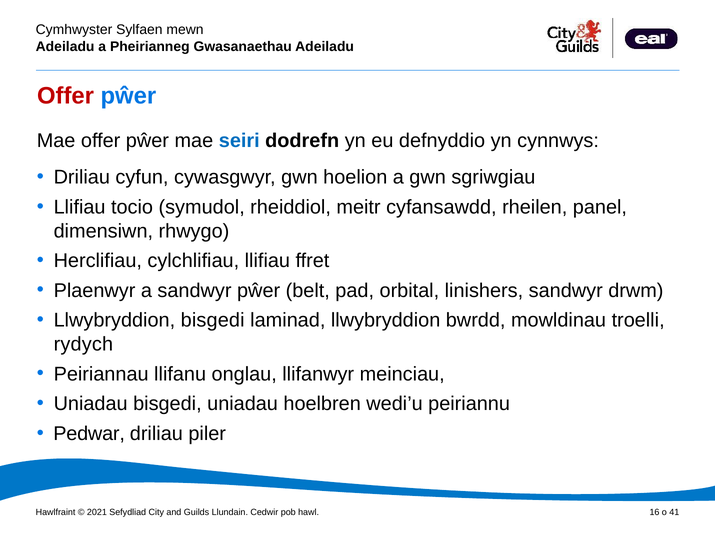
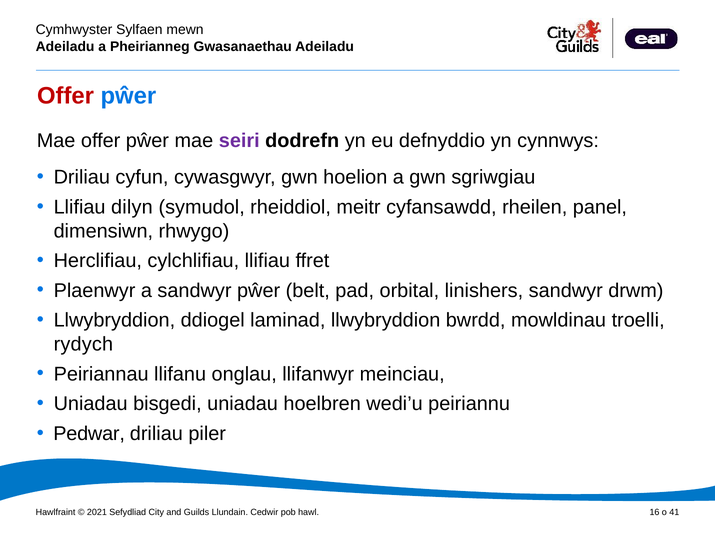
seiri colour: blue -> purple
tocio: tocio -> dilyn
Llwybryddion bisgedi: bisgedi -> ddiogel
